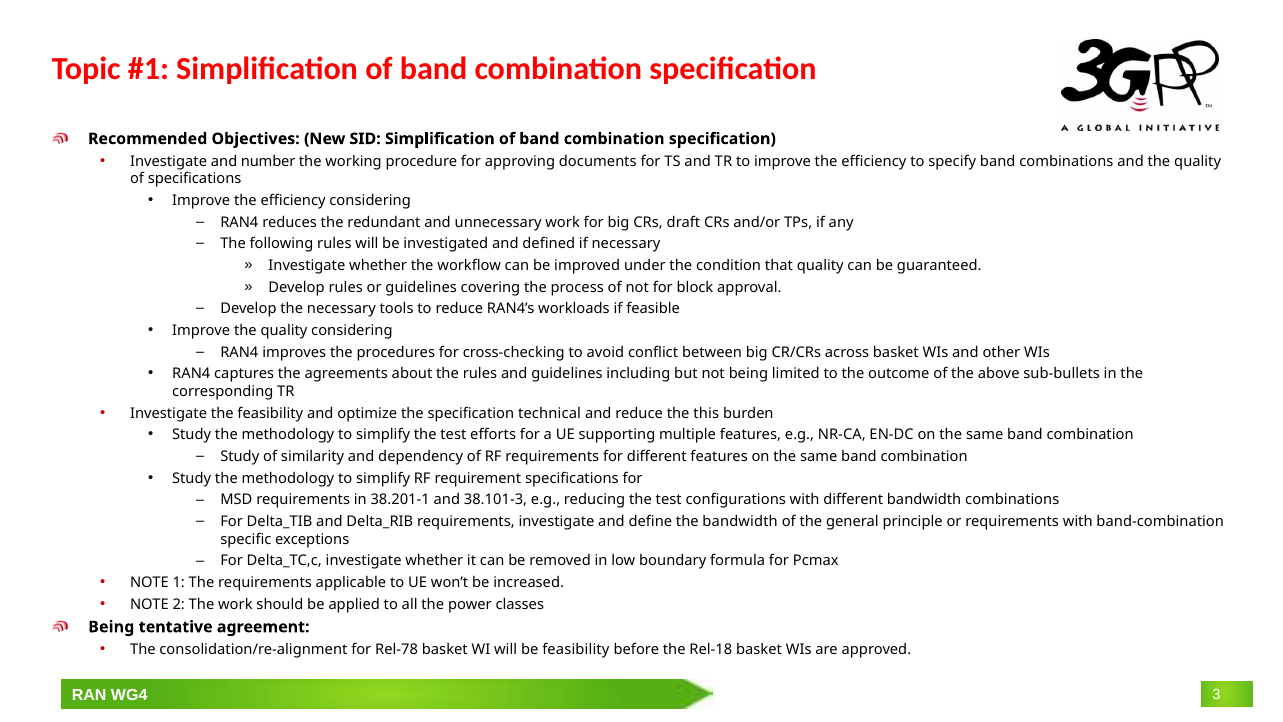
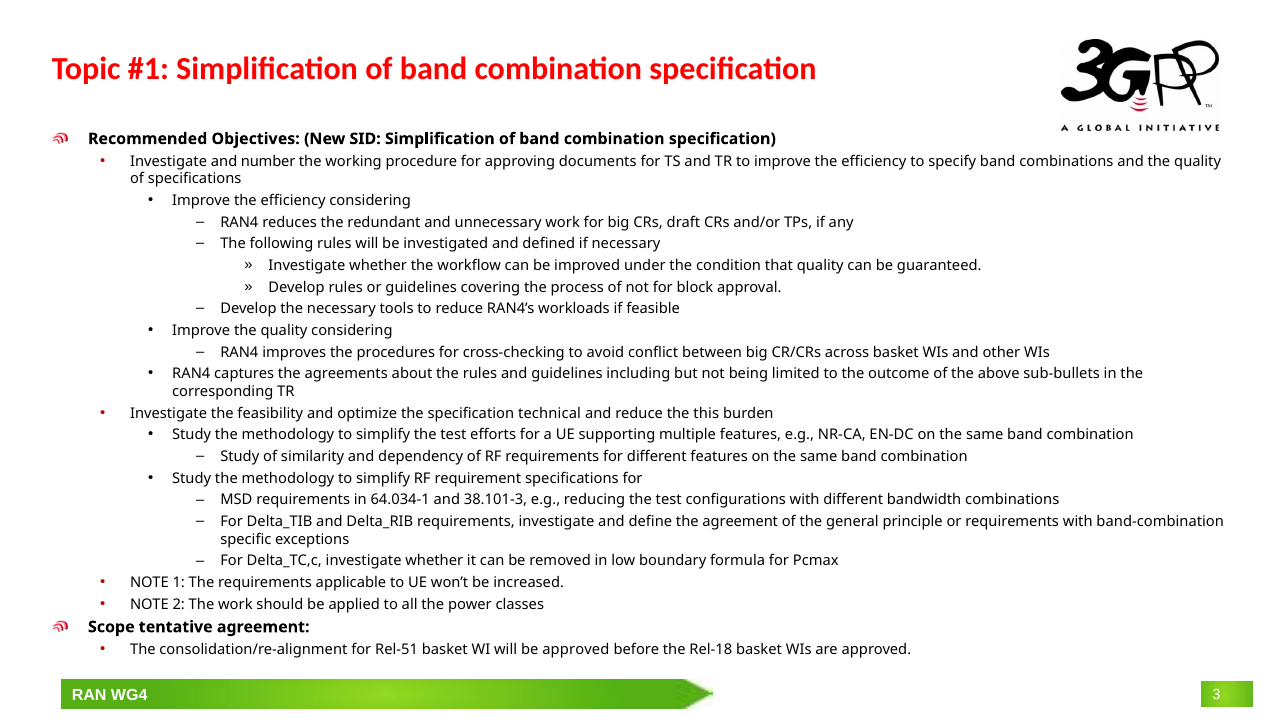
38.201-1: 38.201-1 -> 64.034-1
the bandwidth: bandwidth -> agreement
Being at (111, 627): Being -> Scope
Rel-78: Rel-78 -> Rel-51
be feasibility: feasibility -> approved
